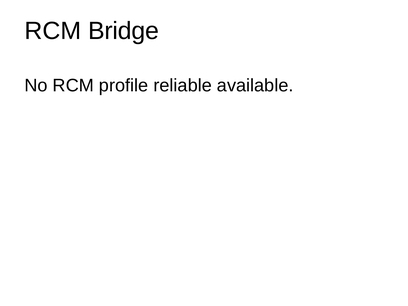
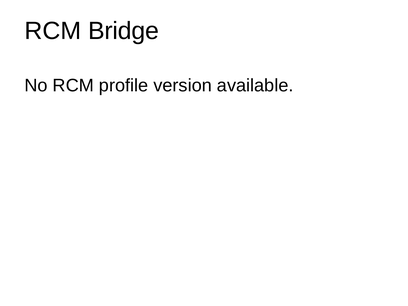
reliable: reliable -> version
